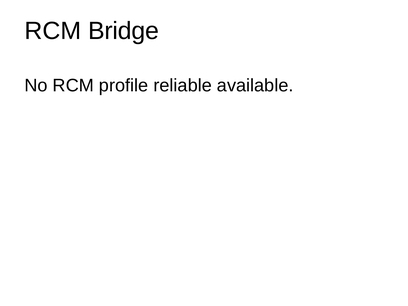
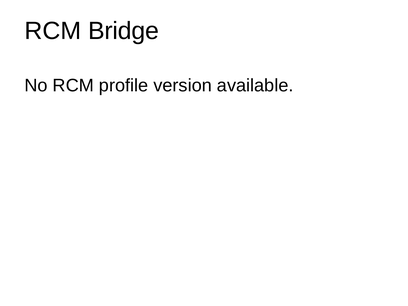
reliable: reliable -> version
